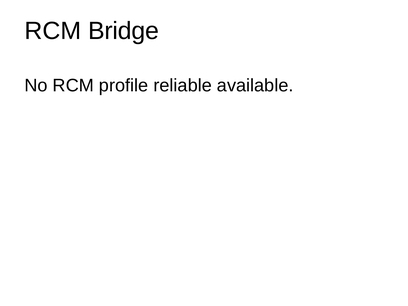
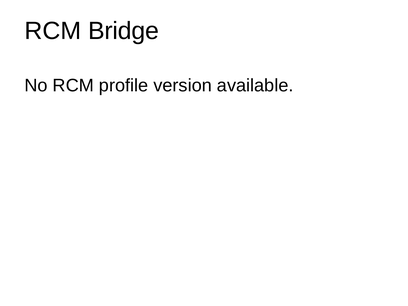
reliable: reliable -> version
